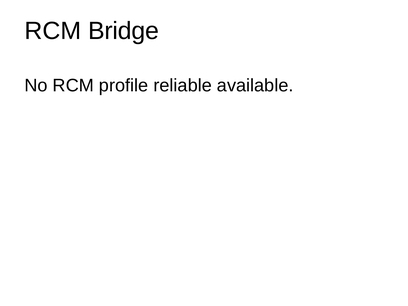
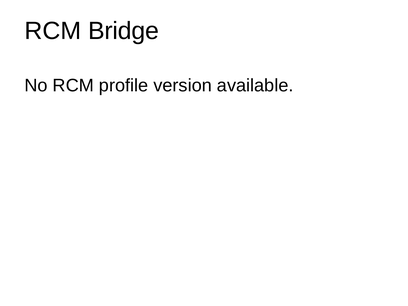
reliable: reliable -> version
